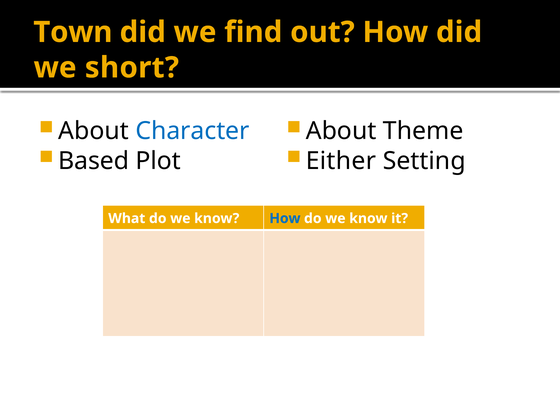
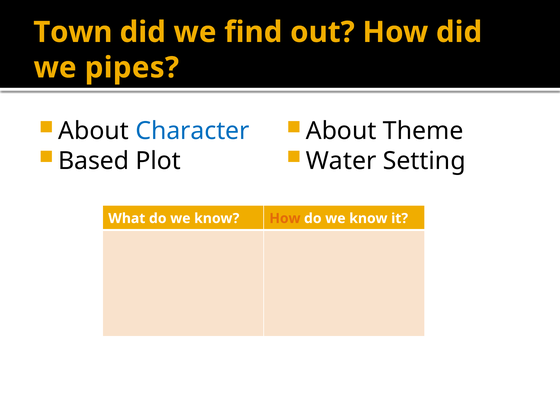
short: short -> pipes
Either: Either -> Water
How at (285, 218) colour: blue -> orange
